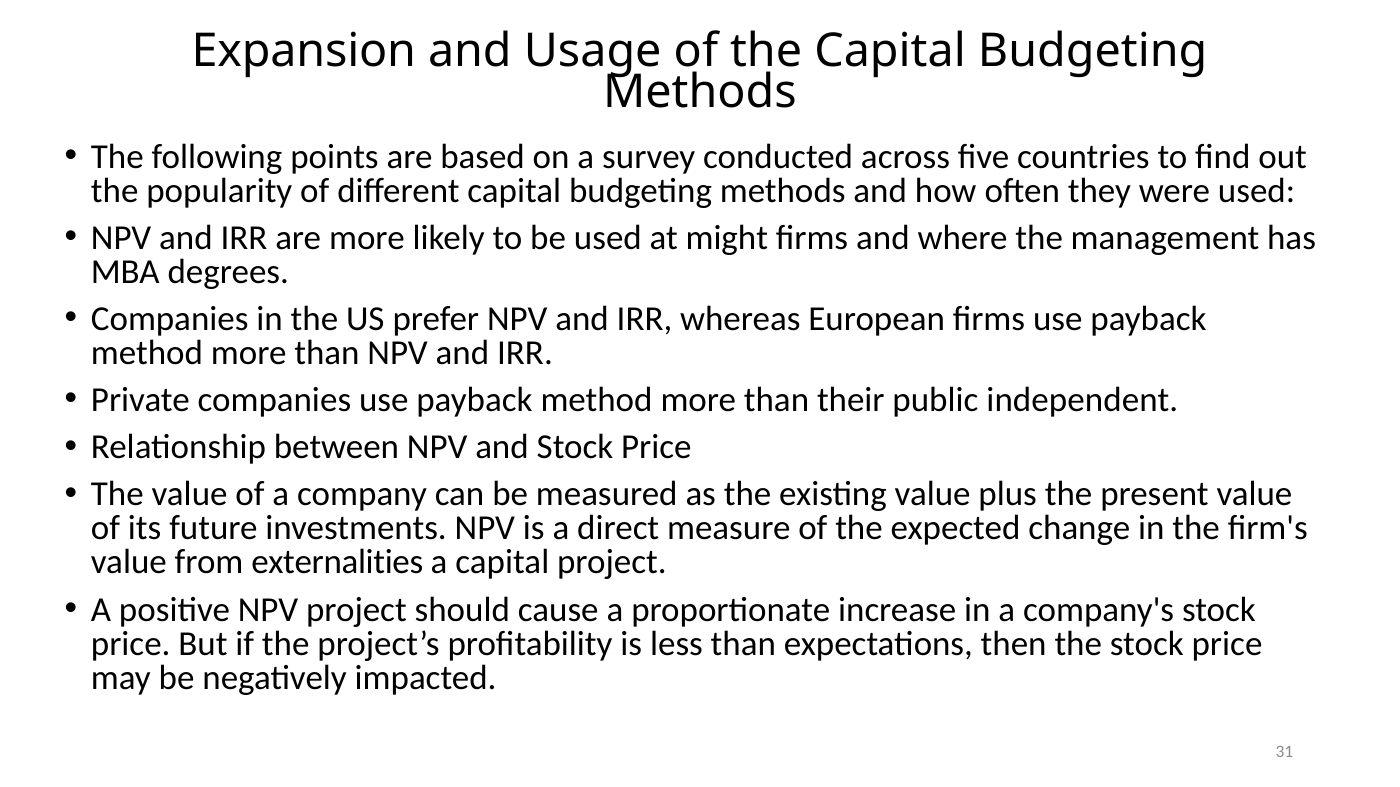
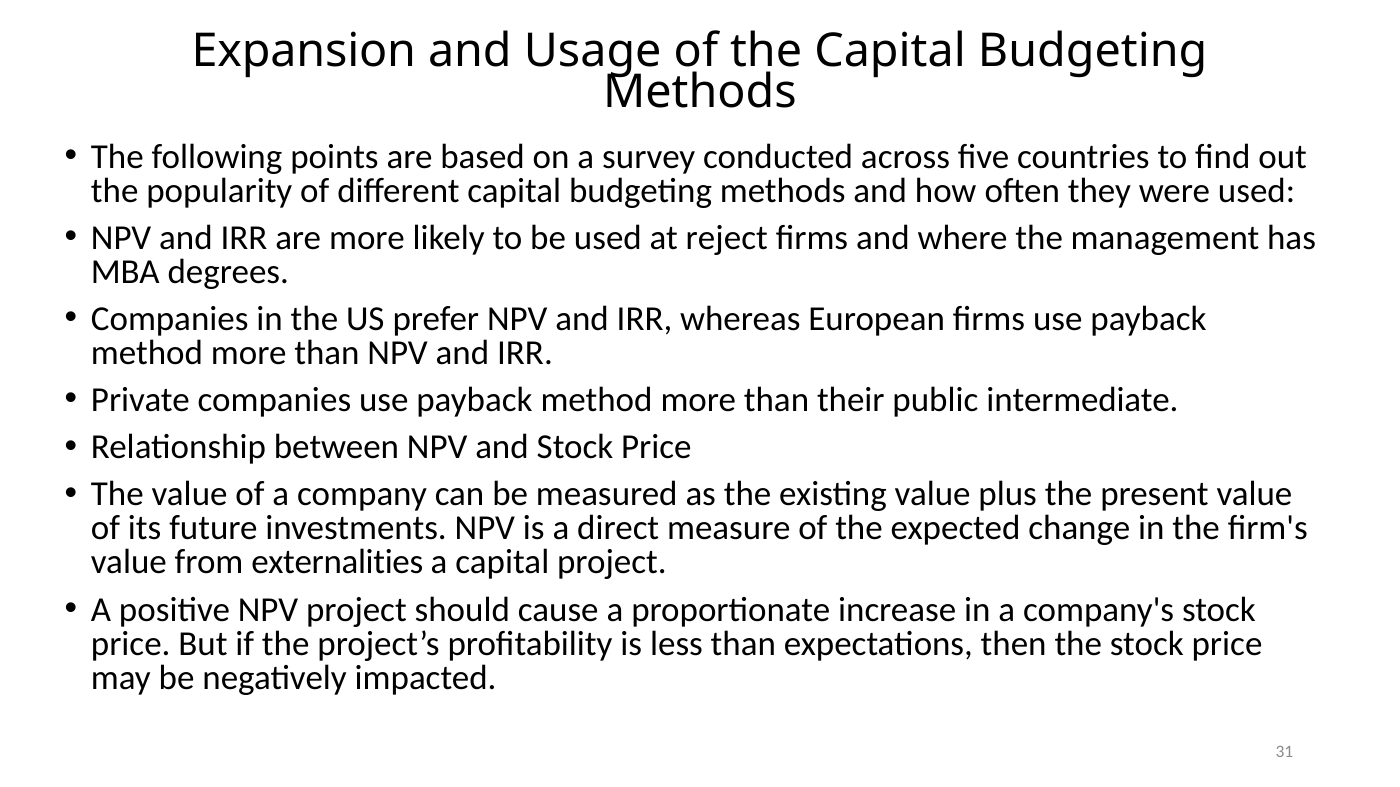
might: might -> reject
independent: independent -> intermediate
